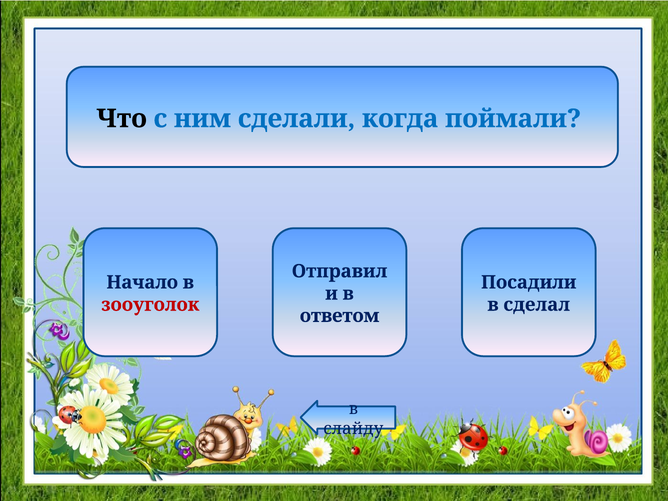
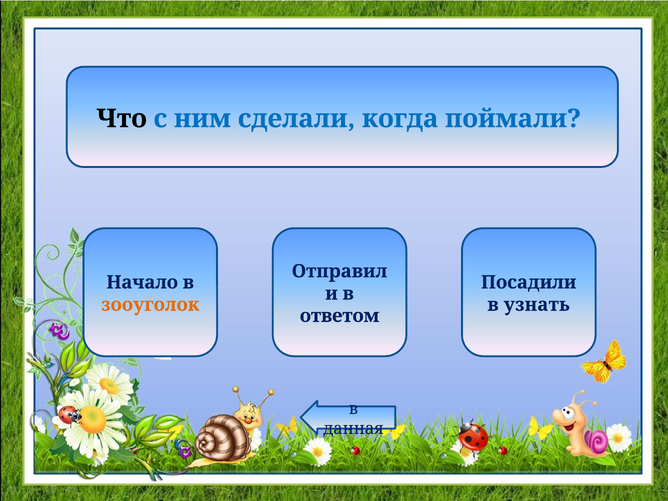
зооуголок colour: red -> orange
сделал: сделал -> узнать
слайду: слайду -> данная
